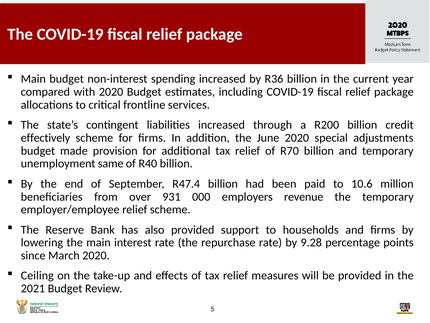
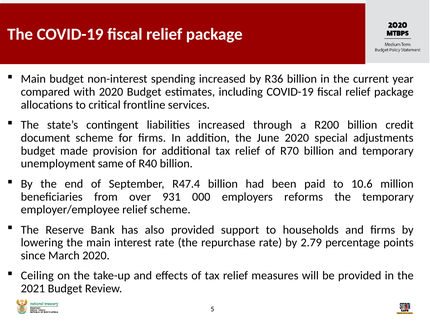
effectively: effectively -> document
revenue: revenue -> reforms
9.28: 9.28 -> 2.79
